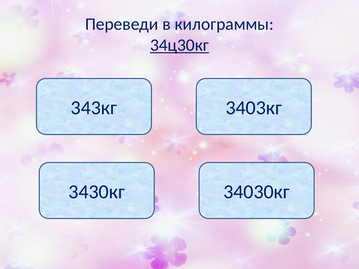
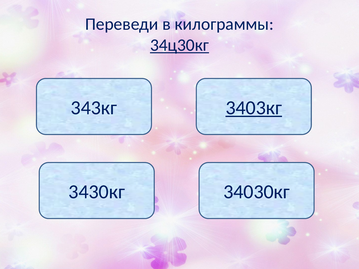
3403кг underline: none -> present
